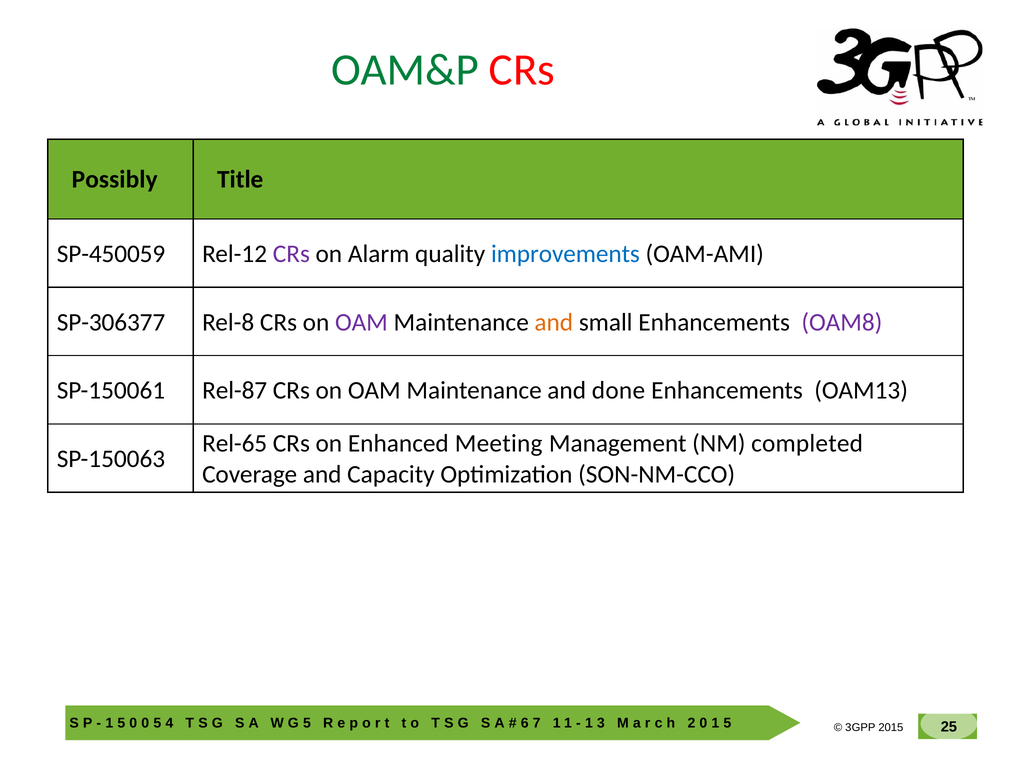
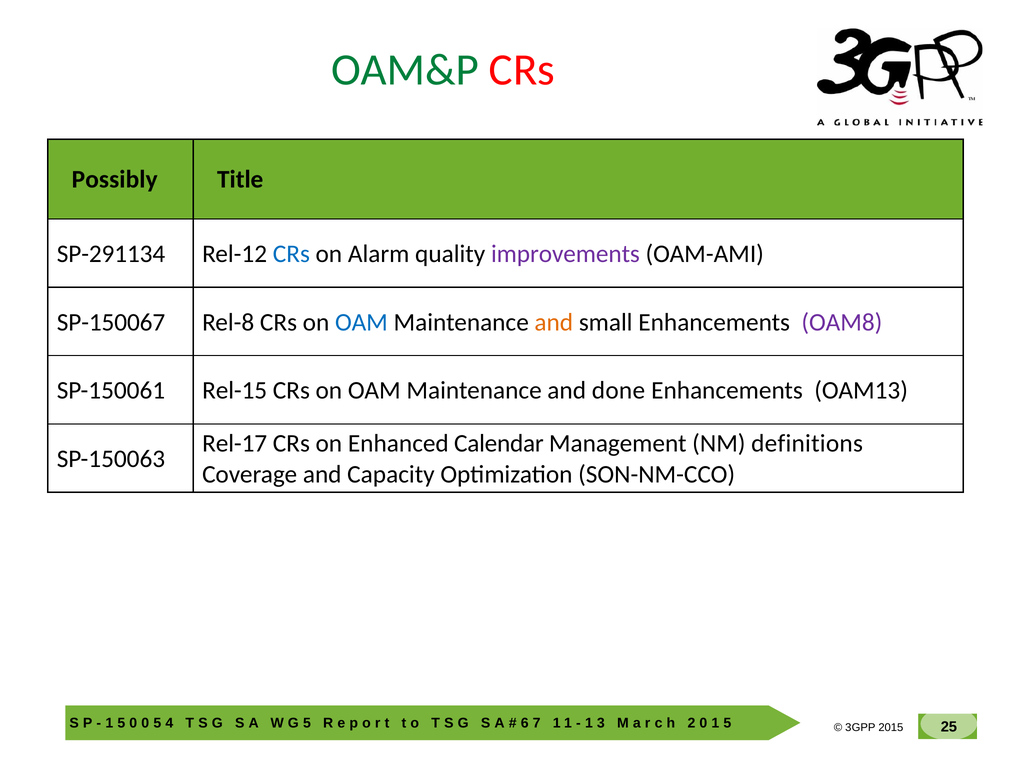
SP-450059: SP-450059 -> SP-291134
CRs at (291, 254) colour: purple -> blue
improvements colour: blue -> purple
SP-306377: SP-306377 -> SP-150067
OAM at (361, 322) colour: purple -> blue
Rel-87: Rel-87 -> Rel-15
Rel-65: Rel-65 -> Rel-17
Meeting: Meeting -> Calendar
completed: completed -> definitions
